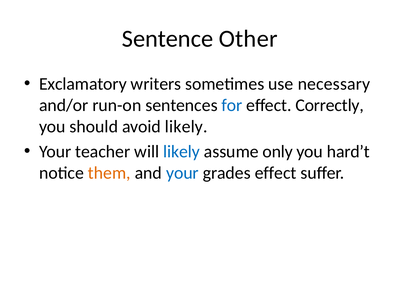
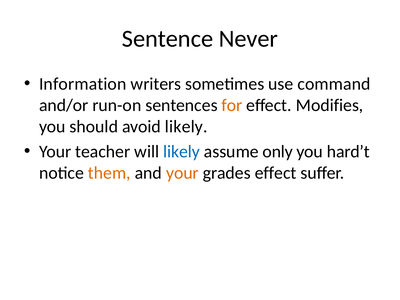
Other: Other -> Never
Exclamatory: Exclamatory -> Information
necessary: necessary -> command
for colour: blue -> orange
Correctly: Correctly -> Modifies
your at (182, 173) colour: blue -> orange
